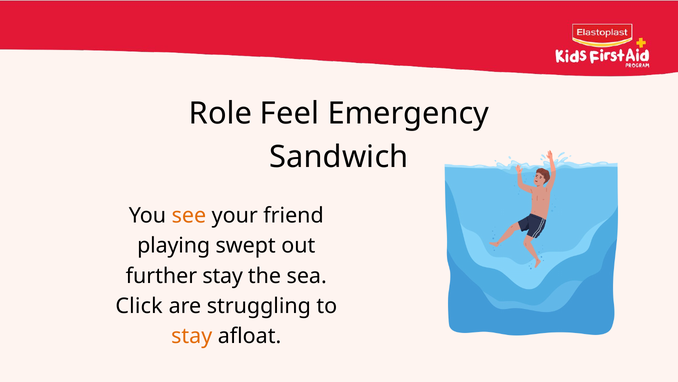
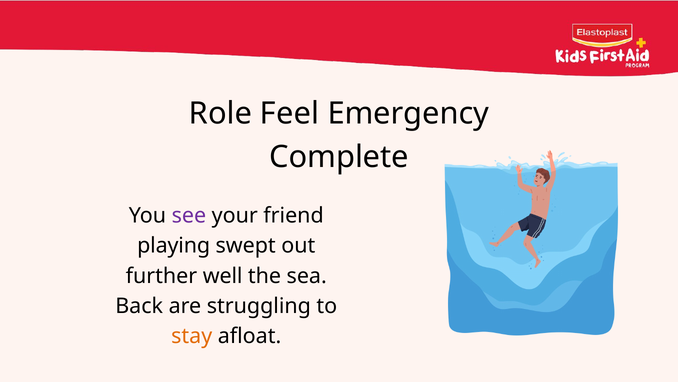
Sandwich: Sandwich -> Complete
see colour: orange -> purple
further stay: stay -> well
Click: Click -> Back
